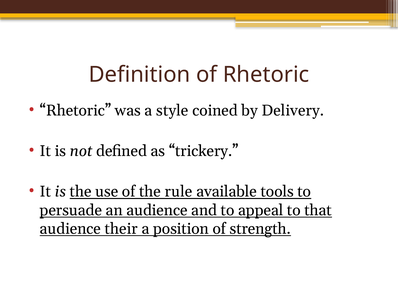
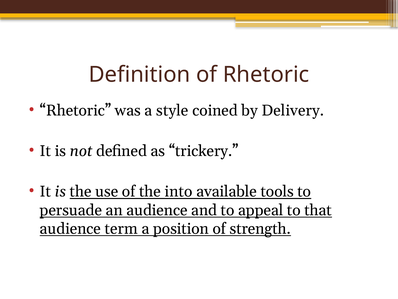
rule: rule -> into
their: their -> term
